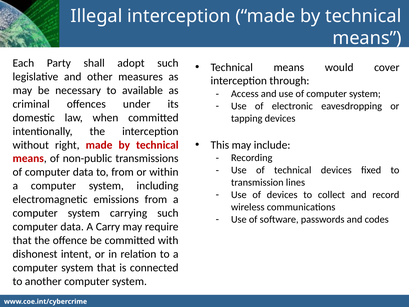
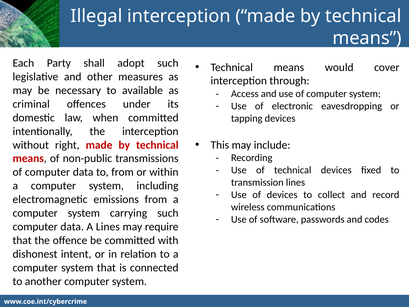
A Carry: Carry -> Lines
